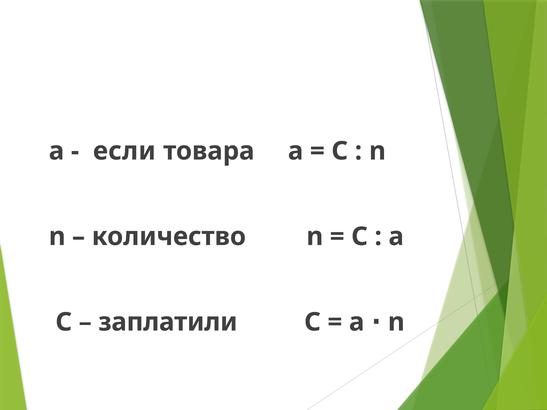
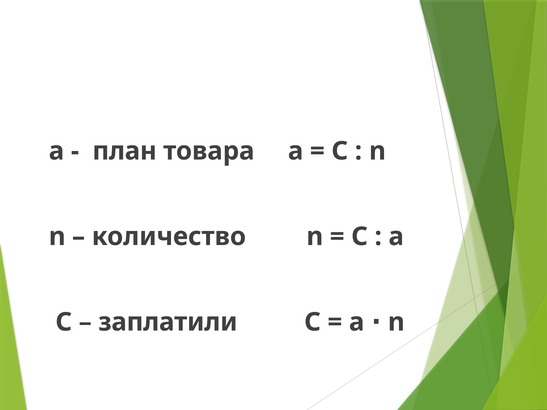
если: если -> план
